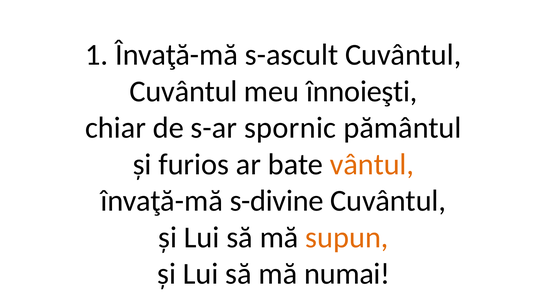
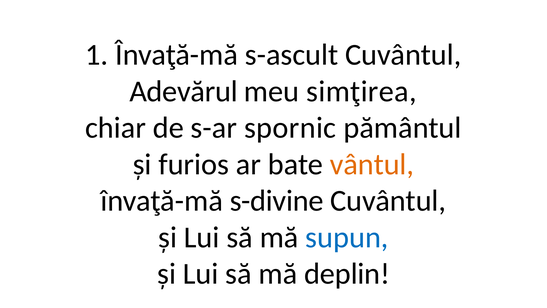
Cuvântul at (183, 91): Cuvântul -> Adevărul
înnoieşti: înnoieşti -> simţirea
supun colour: orange -> blue
numai: numai -> deplin
